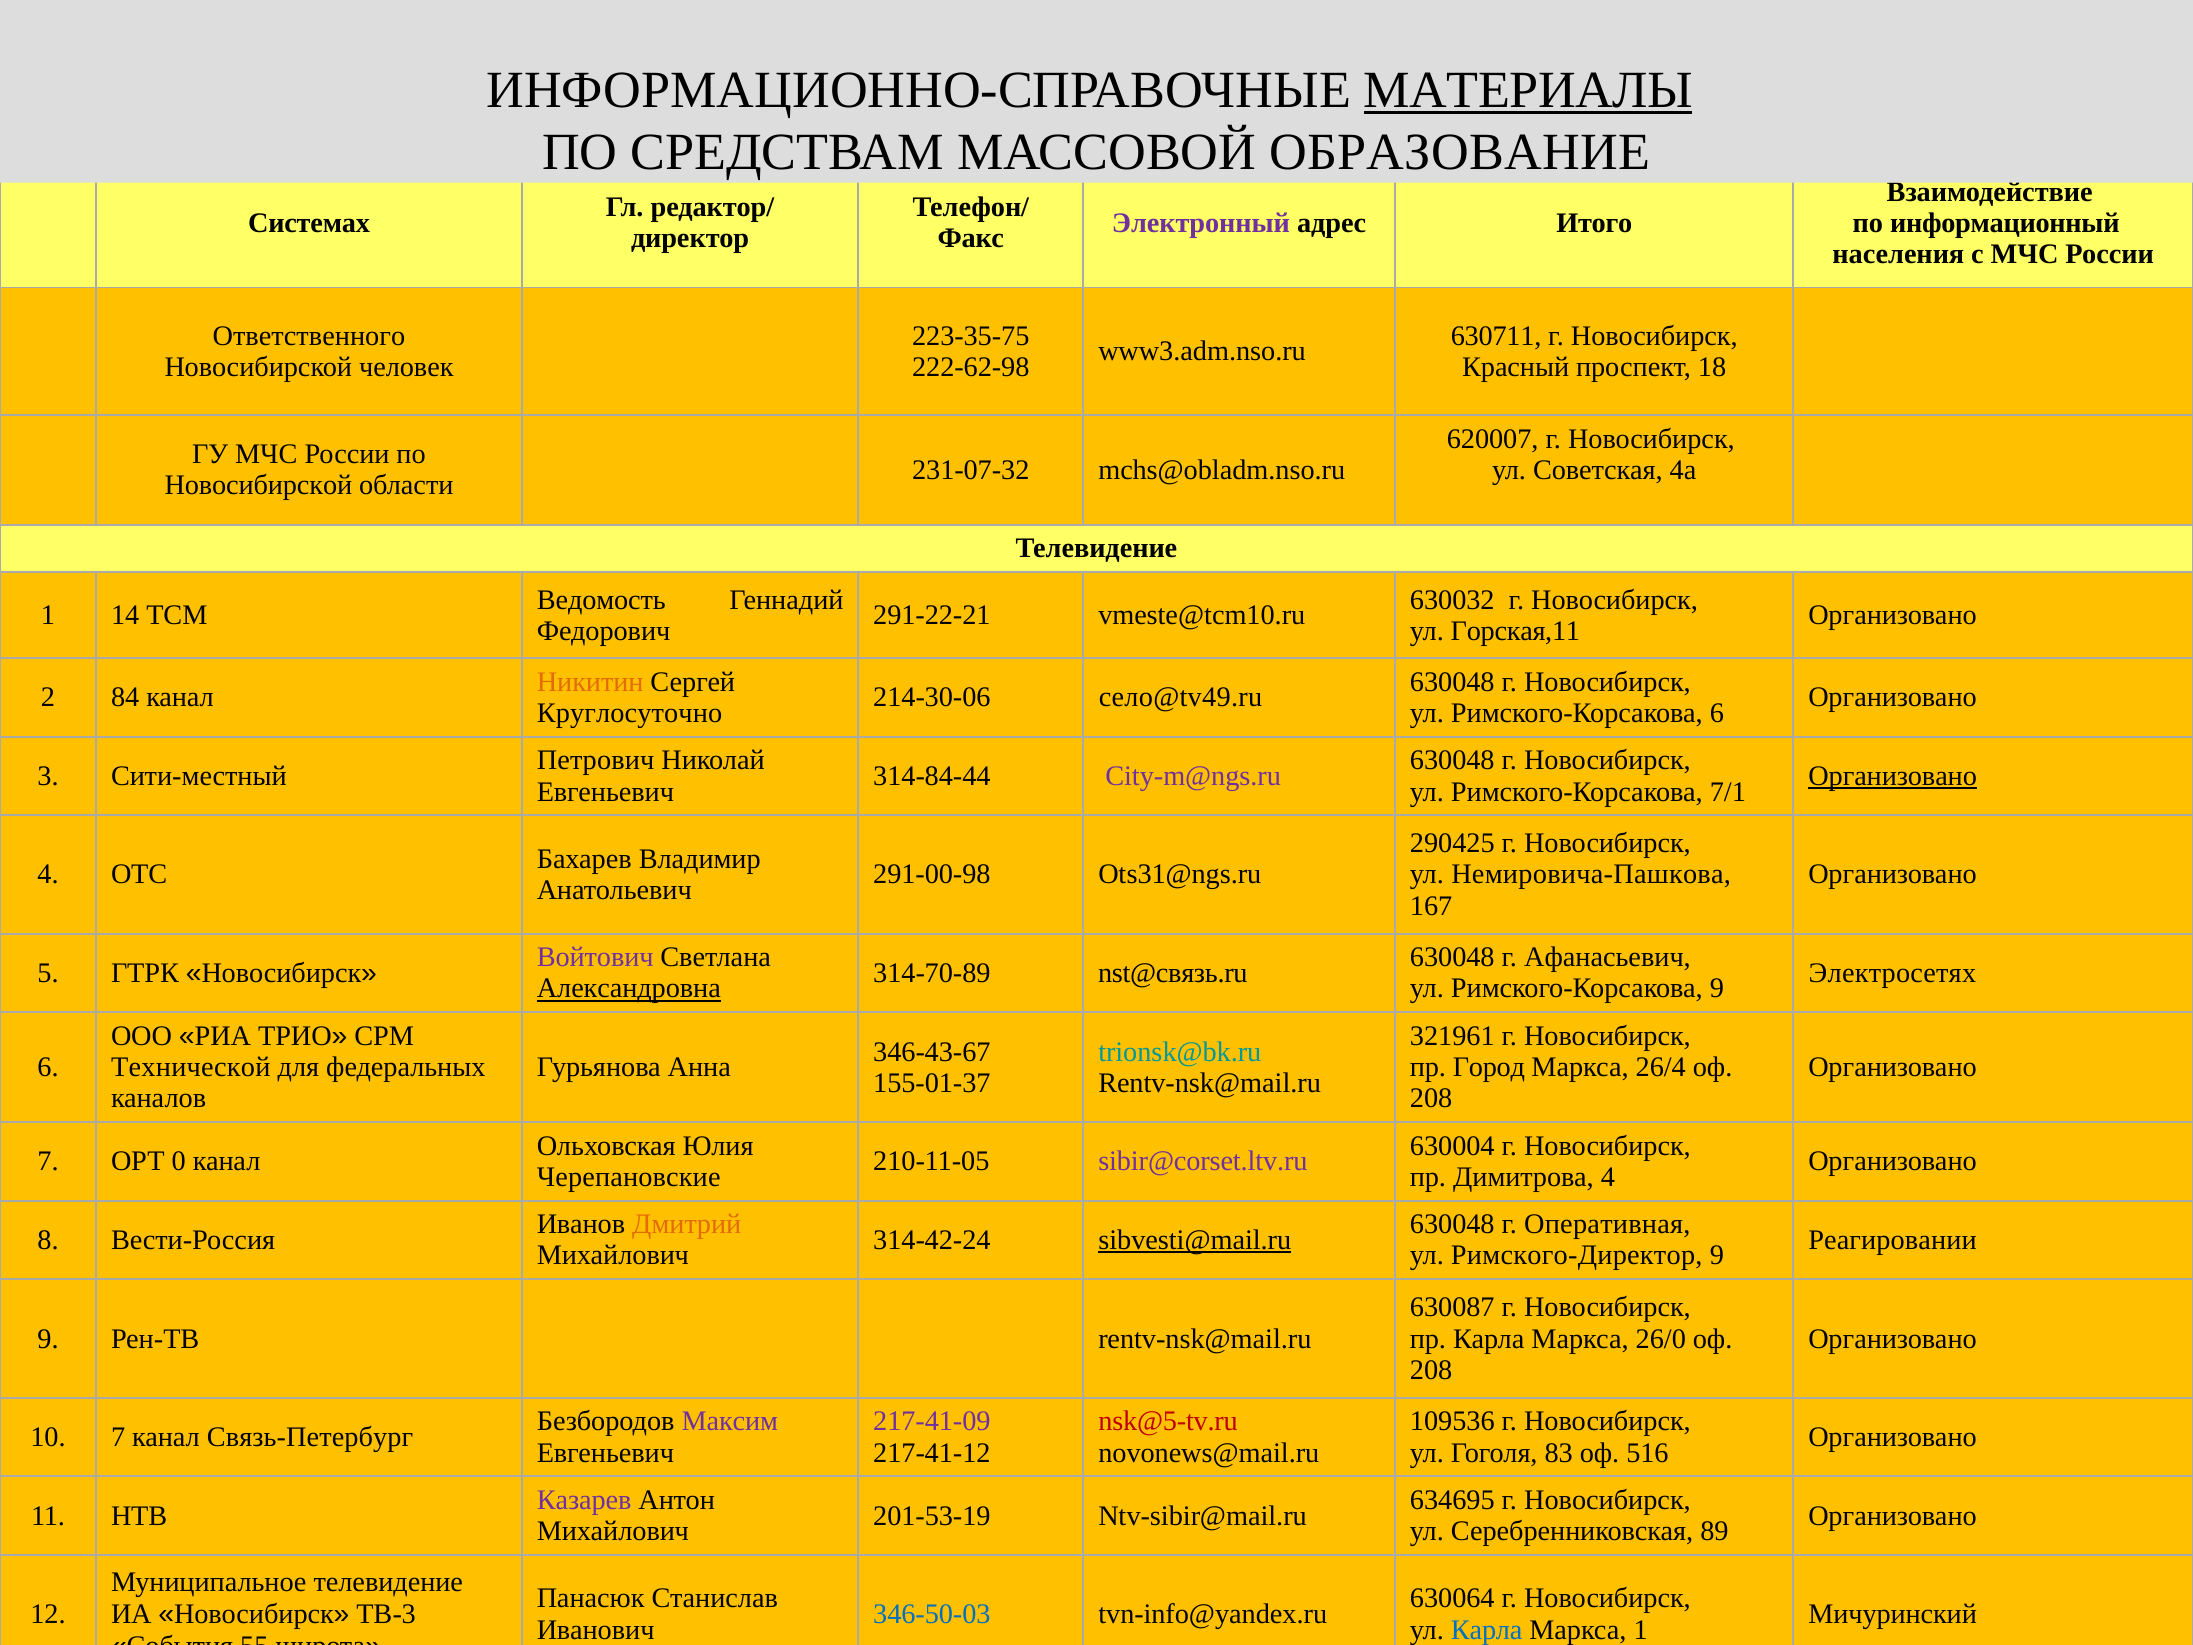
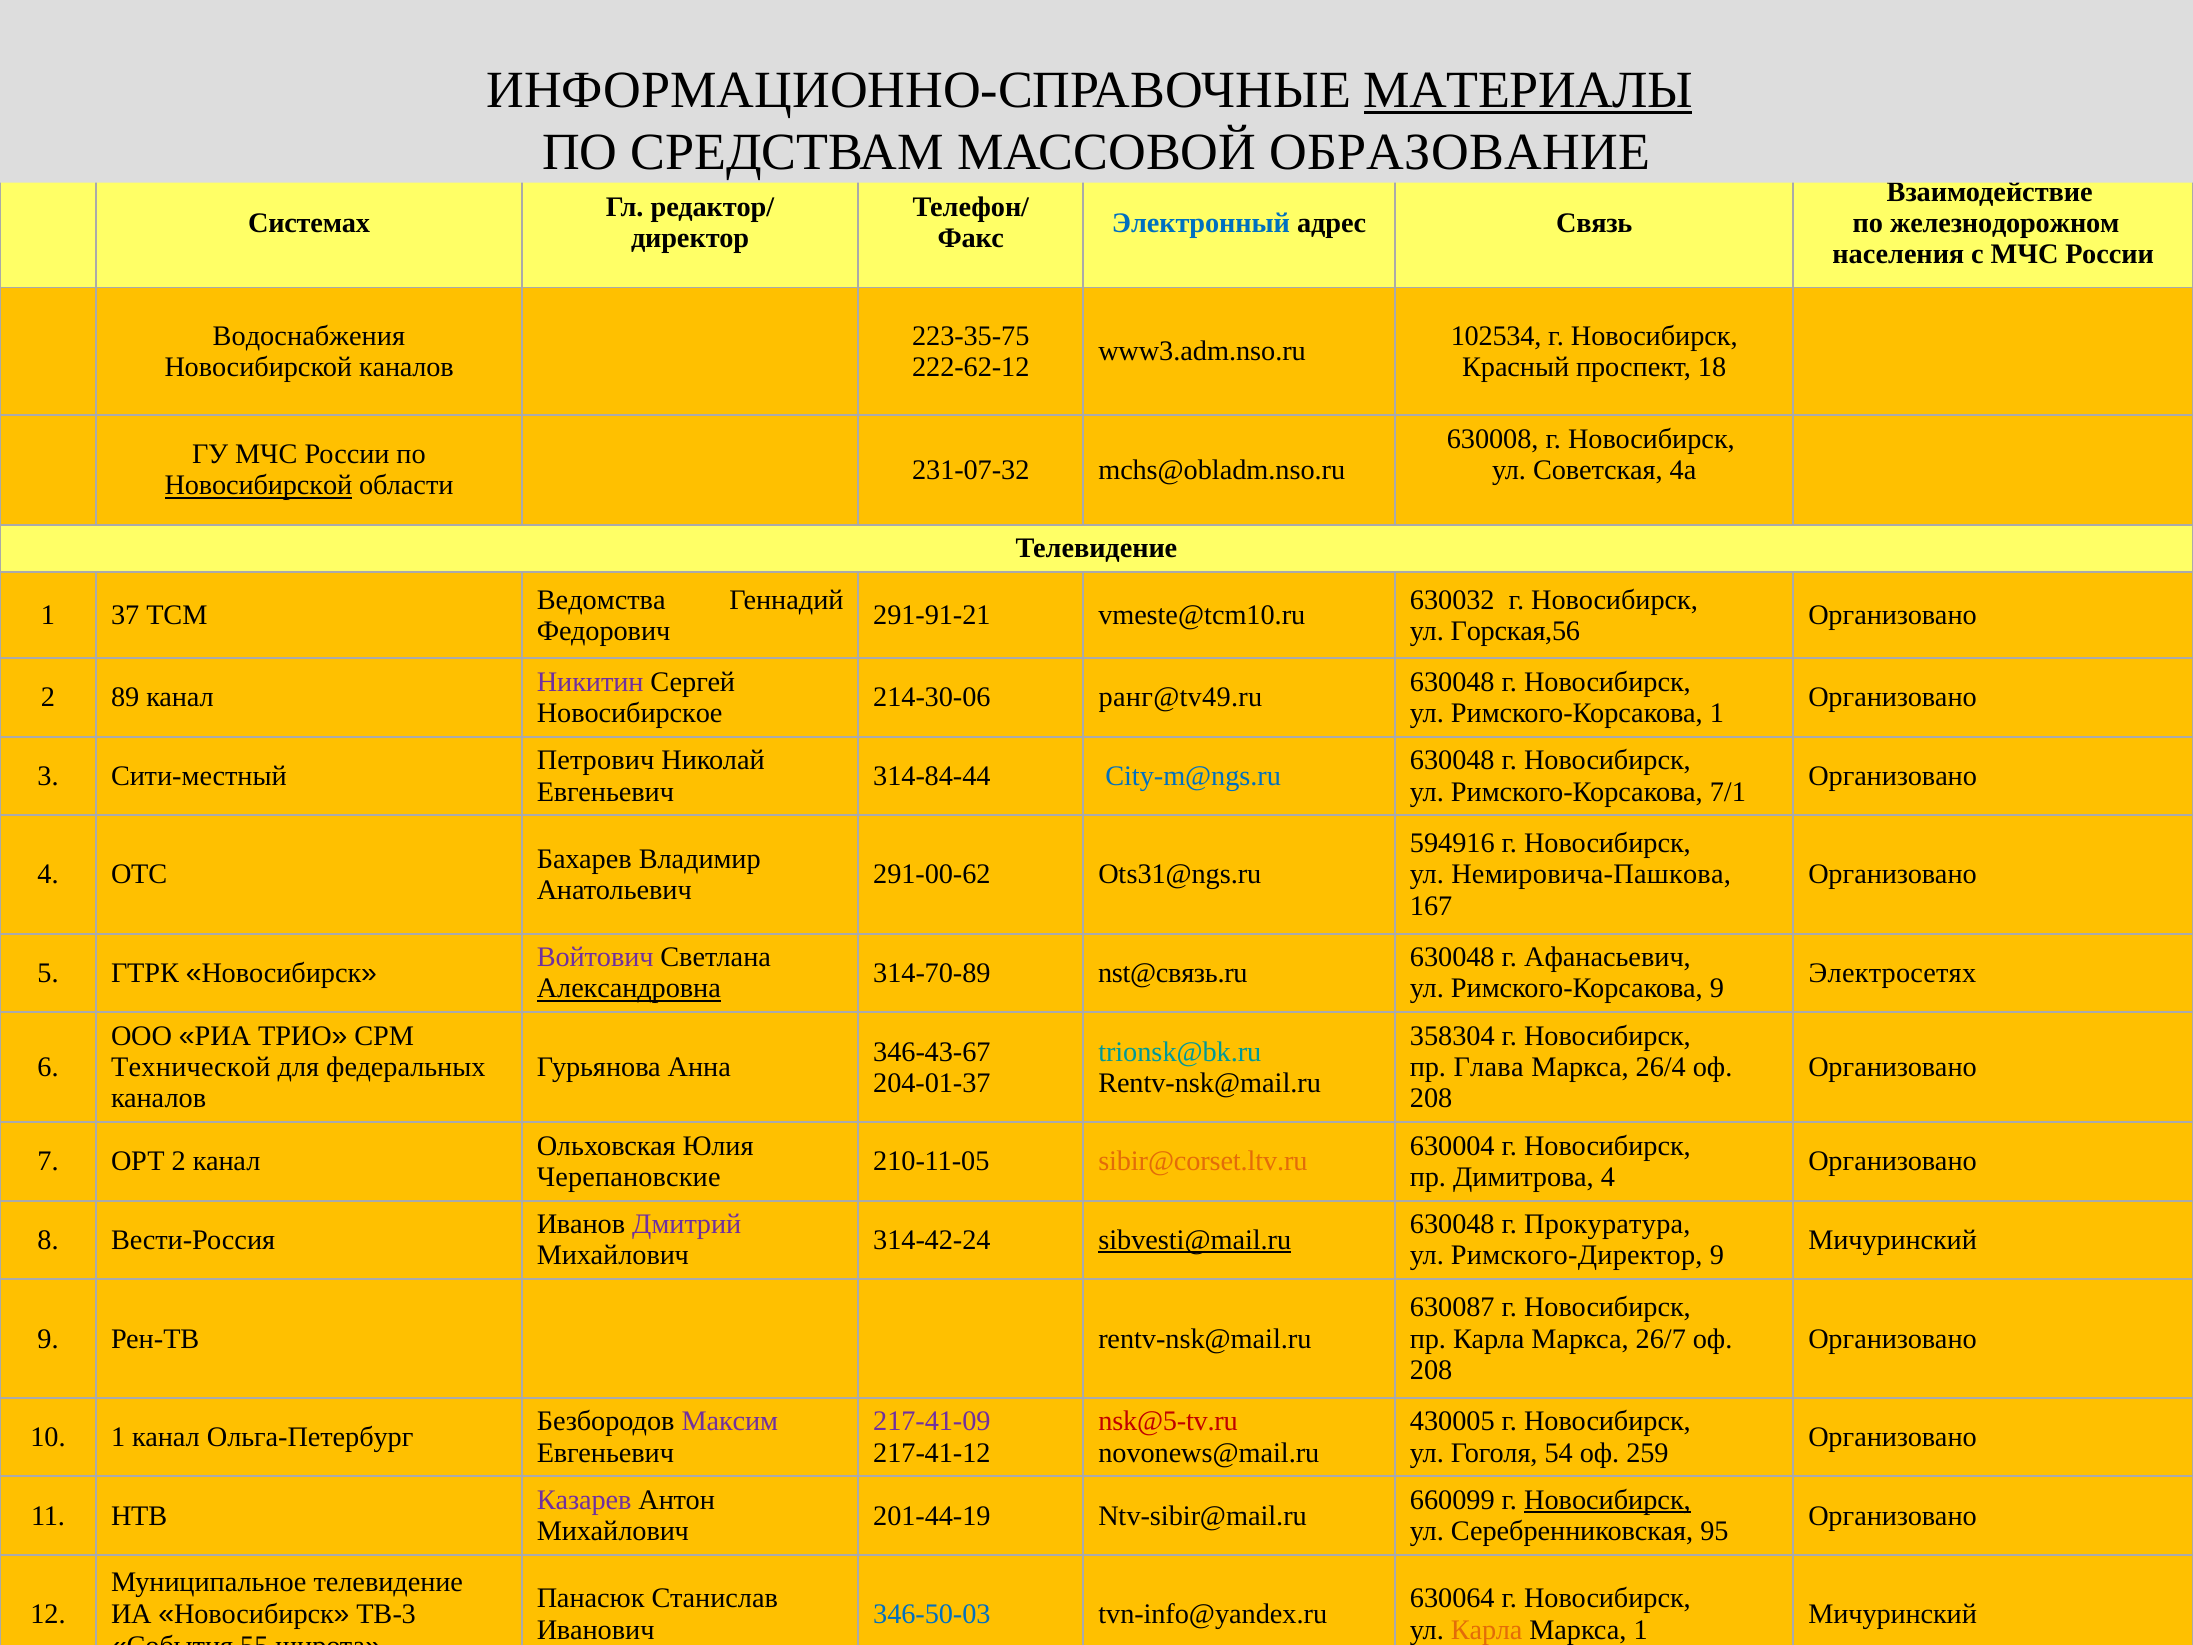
Электронный colour: purple -> blue
Итого: Итого -> Связь
информационный: информационный -> железнодорожном
Ответственного: Ответственного -> Водоснабжения
630711: 630711 -> 102534
Новосибирской человек: человек -> каналов
222-62-98: 222-62-98 -> 222-62-12
620007: 620007 -> 630008
Новосибирской at (258, 485) underline: none -> present
Ведомость: Ведомость -> Ведомства
14: 14 -> 37
291-22-21: 291-22-21 -> 291-91-21
Горская,11: Горская,11 -> Горская,56
Никитин colour: orange -> purple
84: 84 -> 89
село@tv49.ru: село@tv49.ru -> ранг@tv49.ru
Круглосуточно: Круглосуточно -> Новосибирское
Римского-Корсакова 6: 6 -> 1
City-m@ngs.ru colour: purple -> blue
Организовано at (1893, 776) underline: present -> none
290425: 290425 -> 594916
291-00-98: 291-00-98 -> 291-00-62
321961: 321961 -> 358304
Город: Город -> Глава
155-01-37: 155-01-37 -> 204-01-37
ОРТ 0: 0 -> 2
sibir@corset.ltv.ru colour: purple -> orange
Дмитрий colour: orange -> purple
Оперативная: Оперативная -> Прокуратура
Реагировании at (1893, 1240): Реагировании -> Мичуринский
26/0: 26/0 -> 26/7
109536: 109536 -> 430005
10 7: 7 -> 1
Связь-Петербург: Связь-Петербург -> Ольга-Петербург
83: 83 -> 54
516: 516 -> 259
634695: 634695 -> 660099
Новосибирск at (1607, 1500) underline: none -> present
201-53-19: 201-53-19 -> 201-44-19
89: 89 -> 95
Карла at (1487, 1629) colour: blue -> orange
